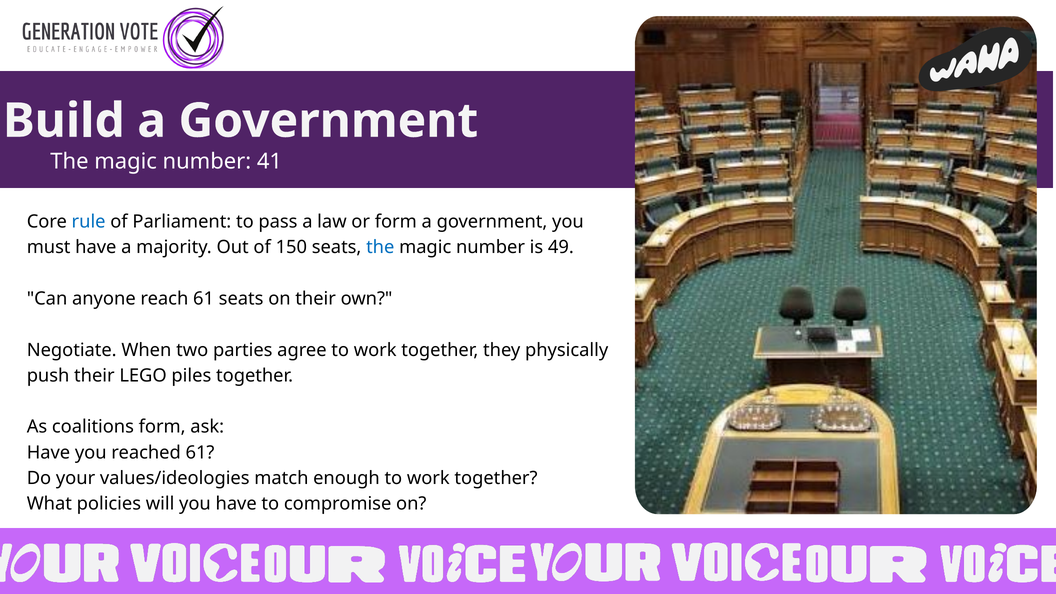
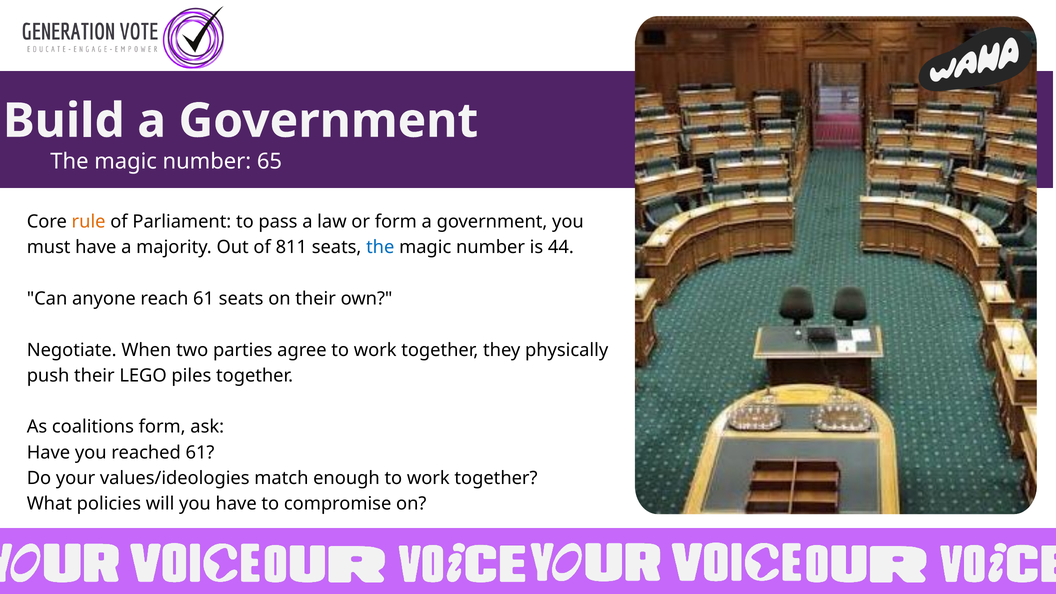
41: 41 -> 65
rule colour: blue -> orange
150: 150 -> 811
49: 49 -> 44
